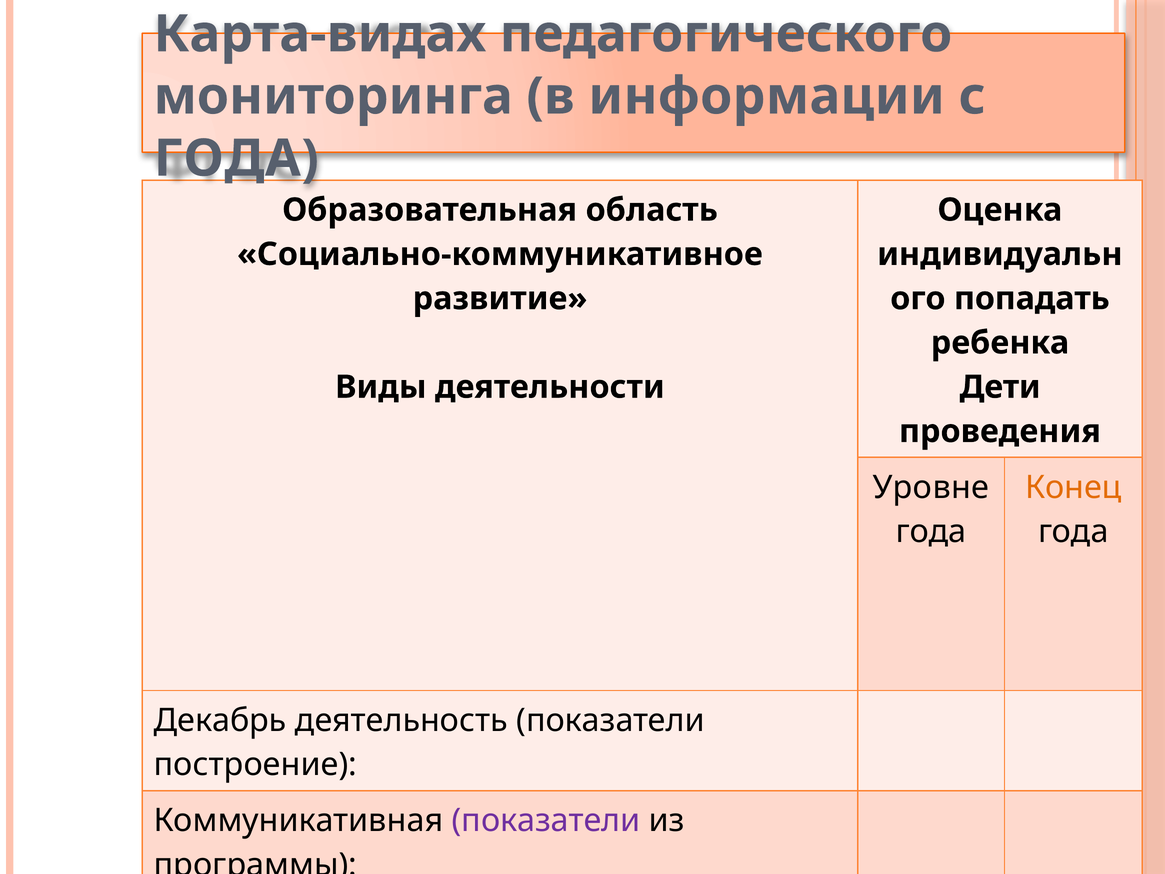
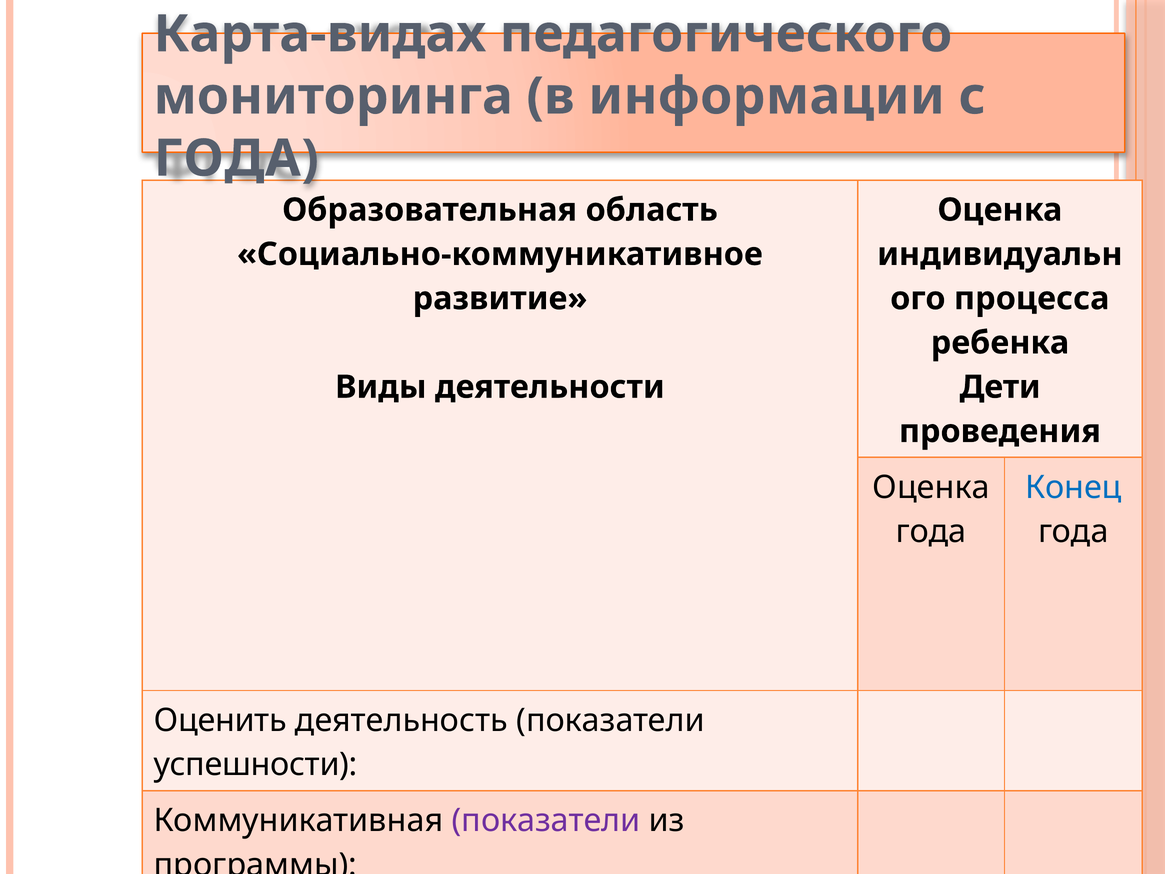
попадать: попадать -> процесса
Уровне at (931, 487): Уровне -> Оценка
Конец colour: orange -> blue
Декабрь: Декабрь -> Оценить
построение: построение -> успешности
